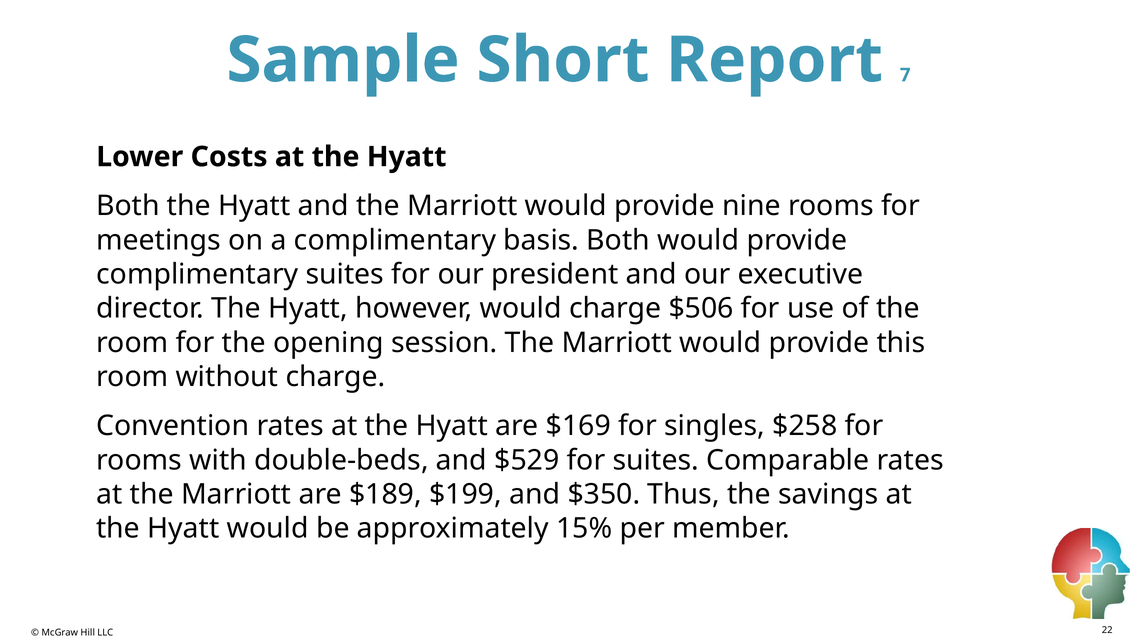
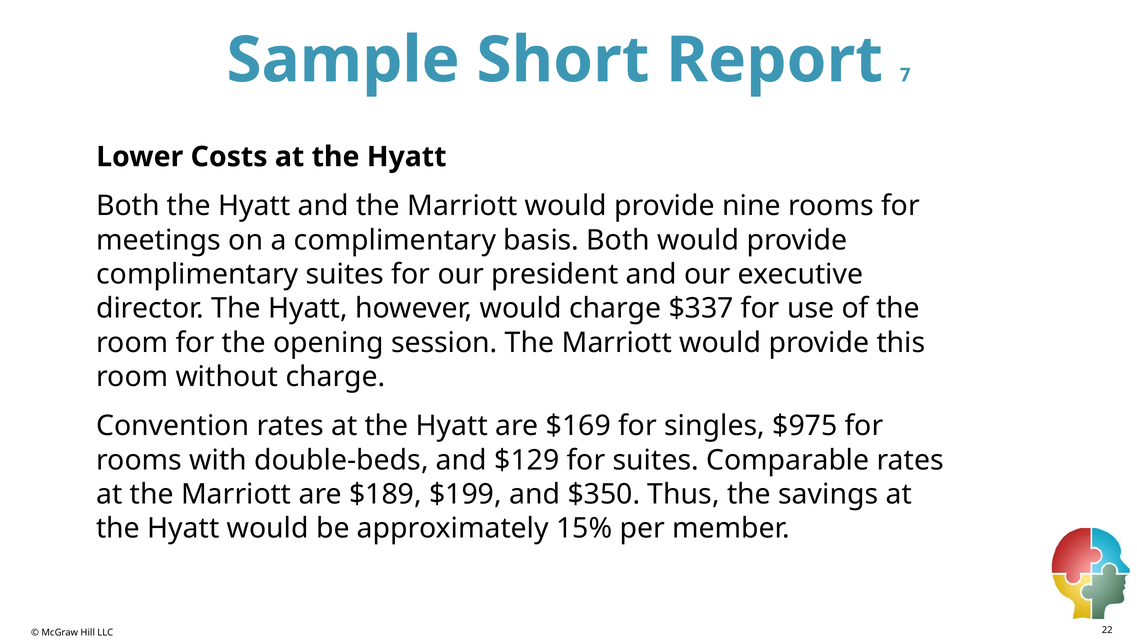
$506: $506 -> $337
$258: $258 -> $975
$529: $529 -> $129
